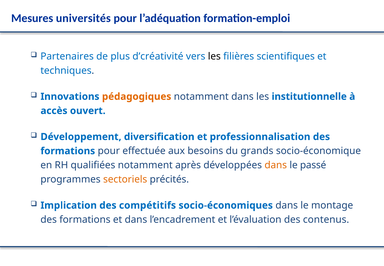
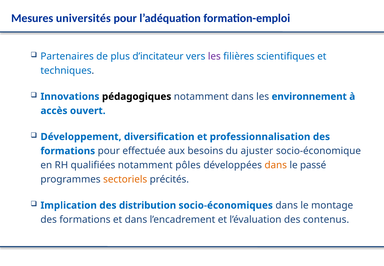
d’créativité: d’créativité -> d’incitateur
les at (214, 56) colour: black -> purple
pédagogiques colour: orange -> black
institutionnelle: institutionnelle -> environnement
grands: grands -> ajuster
après: après -> pôles
compétitifs: compétitifs -> distribution
